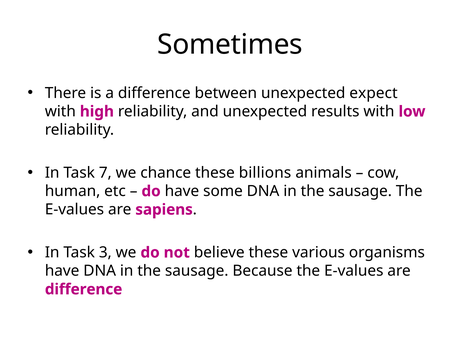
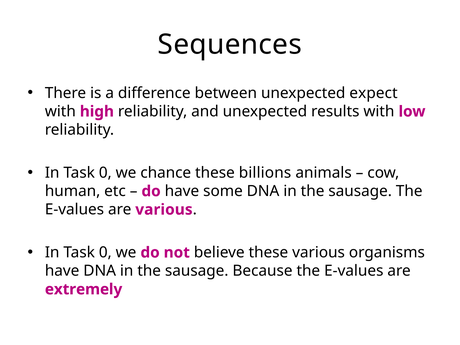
Sometimes: Sometimes -> Sequences
7 at (105, 173): 7 -> 0
are sapiens: sapiens -> various
3 at (105, 253): 3 -> 0
difference at (84, 289): difference -> extremely
